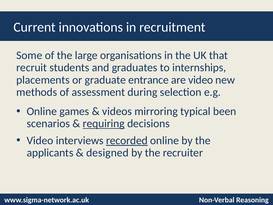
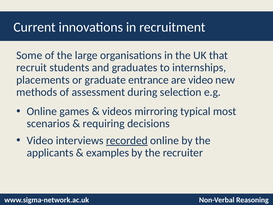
been: been -> most
requiring underline: present -> none
designed: designed -> examples
